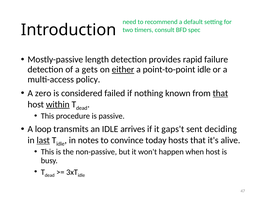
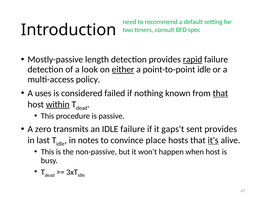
rapid underline: none -> present
gets: gets -> look
zero: zero -> uses
loop: loop -> zero
IDLE arrives: arrives -> failure
sent deciding: deciding -> provides
last underline: present -> none
today: today -> place
it's underline: none -> present
